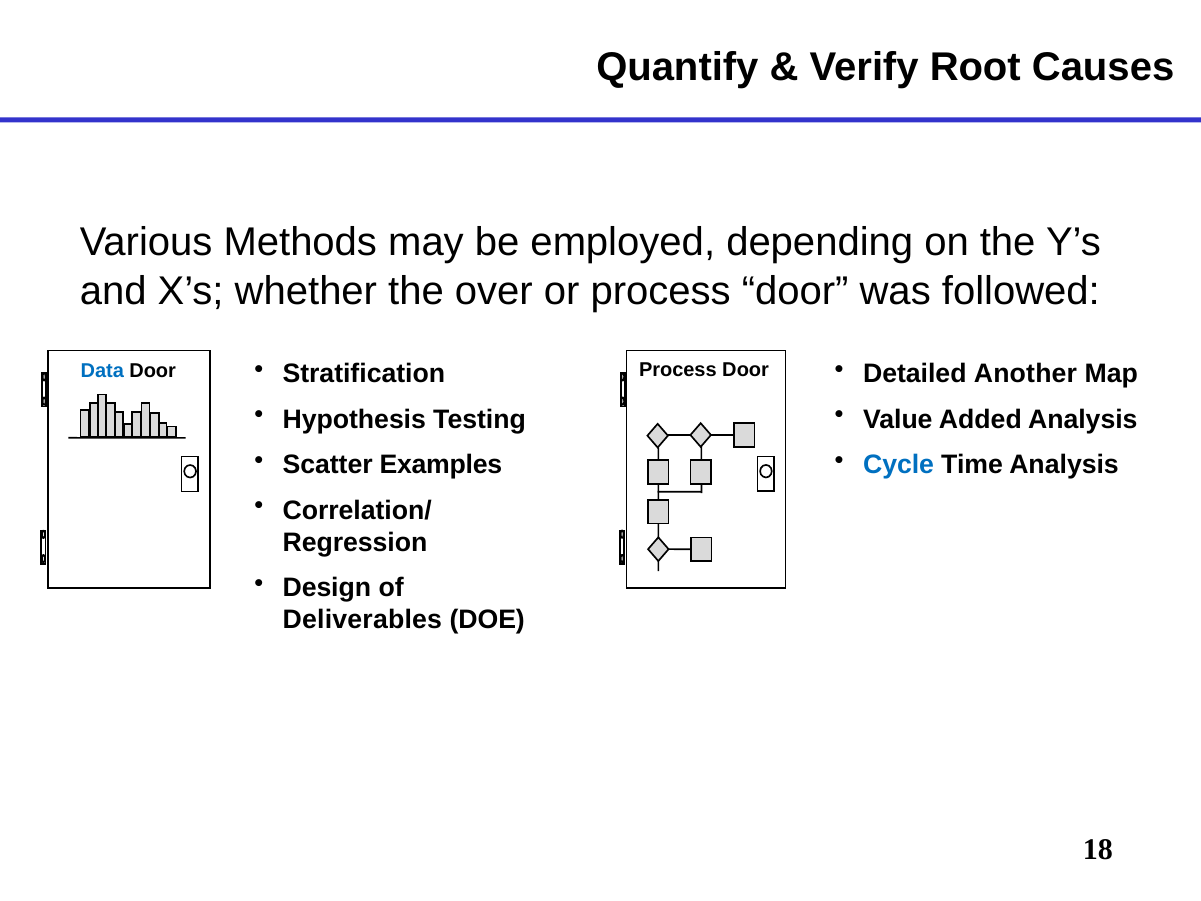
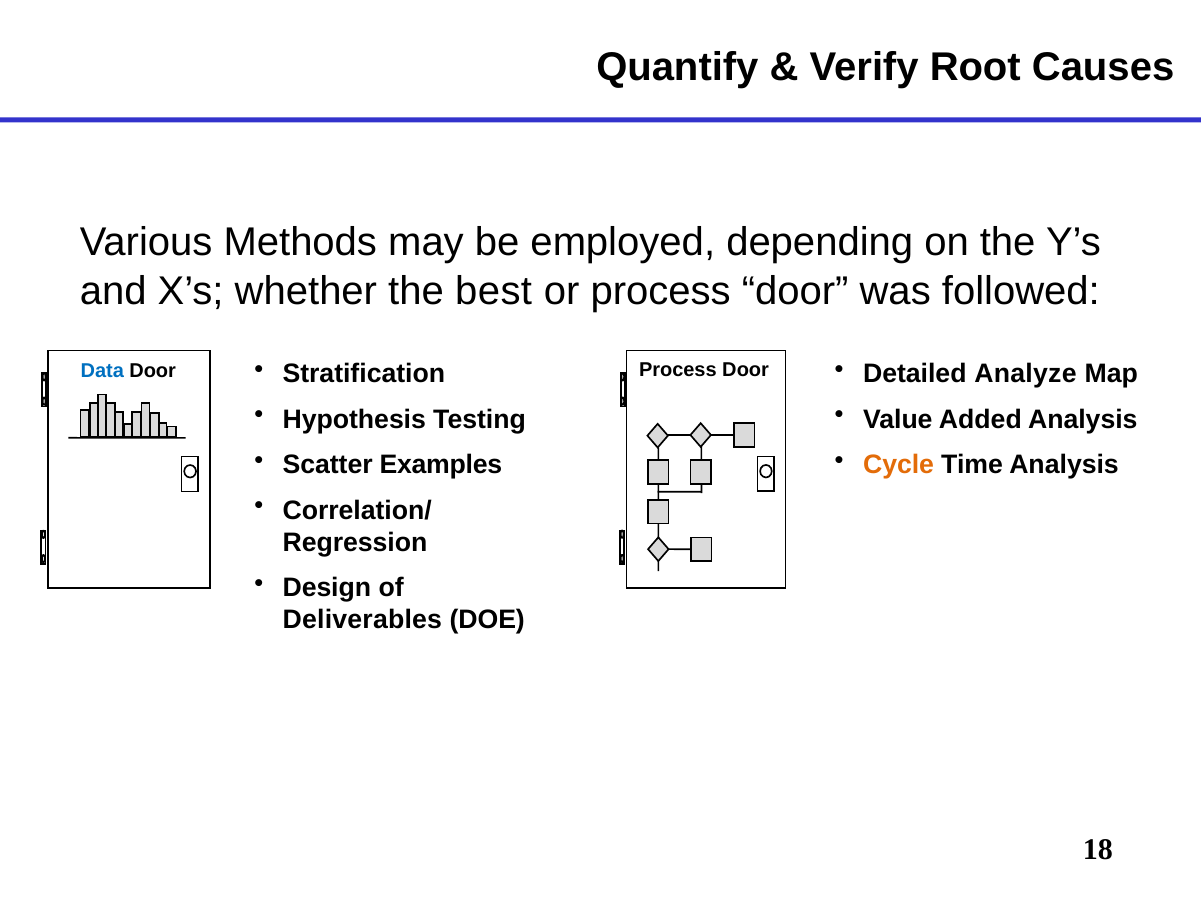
over: over -> best
Another: Another -> Analyze
Cycle colour: blue -> orange
